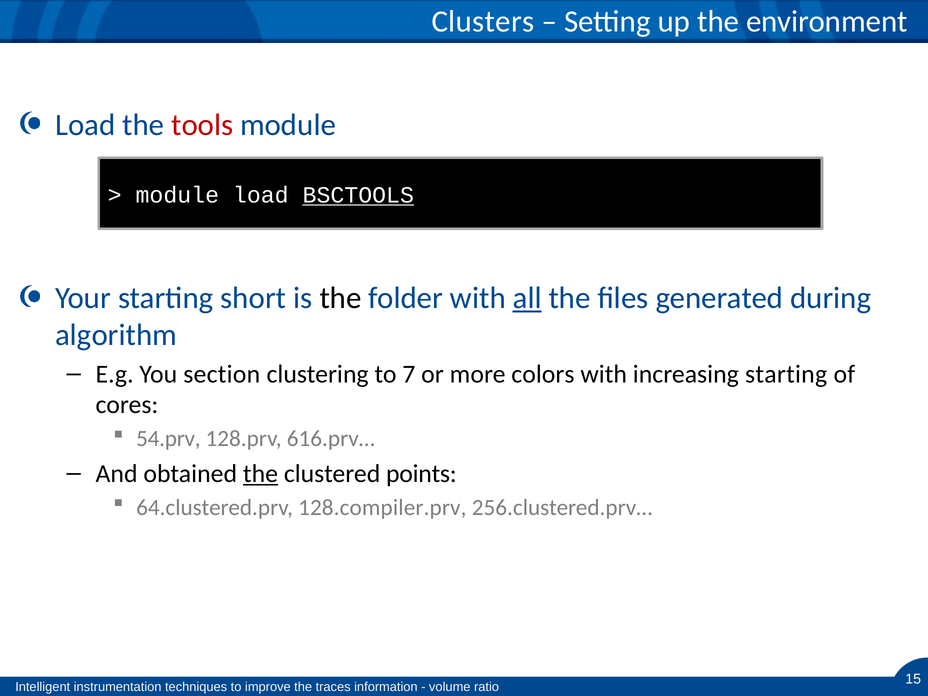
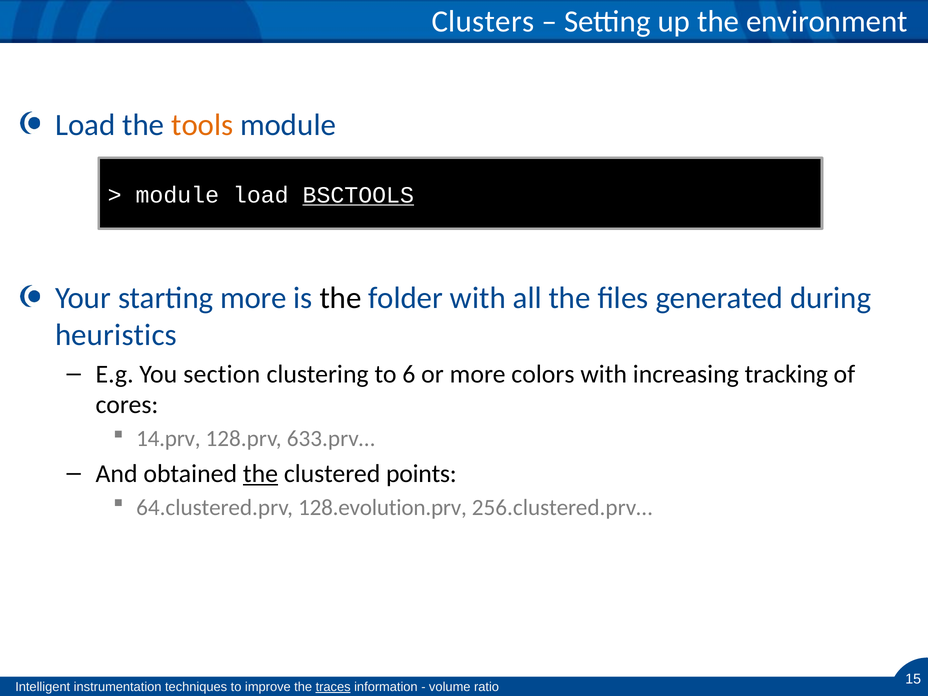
tools colour: red -> orange
starting short: short -> more
all underline: present -> none
algorithm: algorithm -> heuristics
7: 7 -> 6
increasing starting: starting -> tracking
54.prv: 54.prv -> 14.prv
616.prv…: 616.prv… -> 633.prv…
128.compiler.prv: 128.compiler.prv -> 128.evolution.prv
traces underline: none -> present
